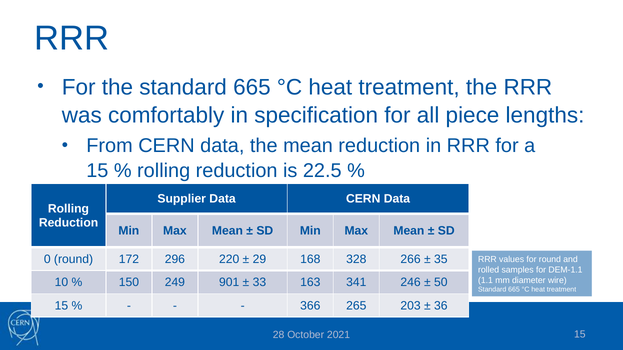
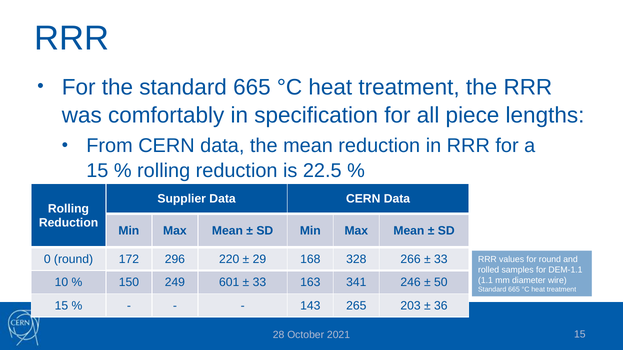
35 at (441, 259): 35 -> 33
901: 901 -> 601
366: 366 -> 143
